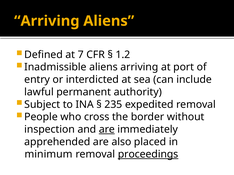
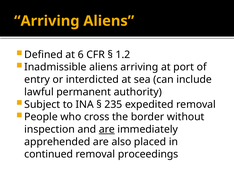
7: 7 -> 6
minimum: minimum -> continued
proceedings underline: present -> none
